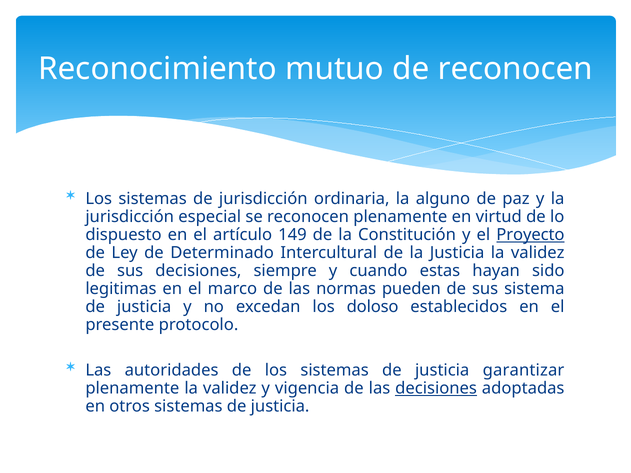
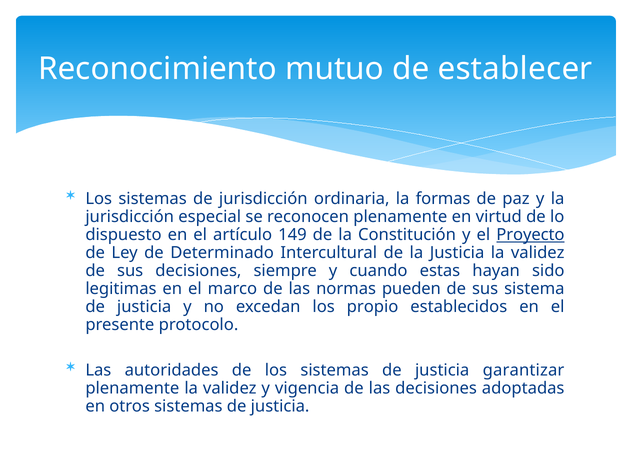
de reconocen: reconocen -> establecer
alguno: alguno -> formas
doloso: doloso -> propio
decisiones at (436, 388) underline: present -> none
